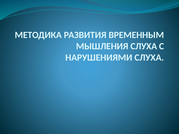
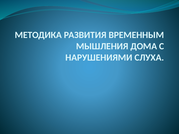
МЫШЛЕНИЯ СЛУХА: СЛУХА -> ДОМА
